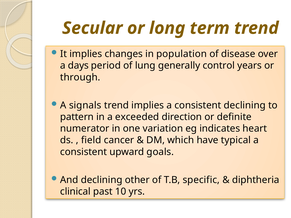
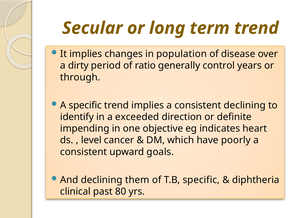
days: days -> dirty
lung: lung -> ratio
A signals: signals -> specific
pattern: pattern -> identify
numerator: numerator -> impending
variation: variation -> objective
field: field -> level
typical: typical -> poorly
other: other -> them
10: 10 -> 80
